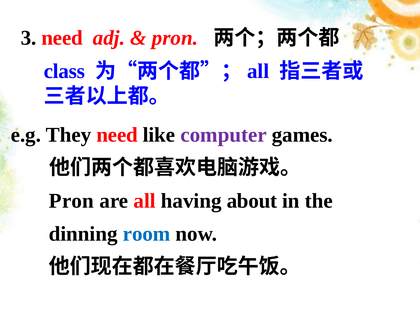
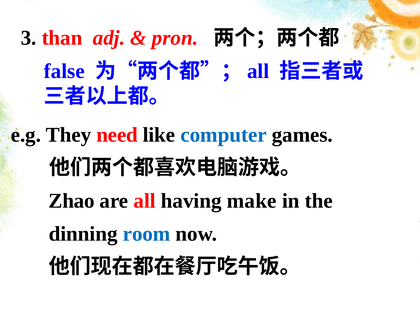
3 need: need -> than
class: class -> false
computer colour: purple -> blue
Pron at (71, 201): Pron -> Zhao
about: about -> make
